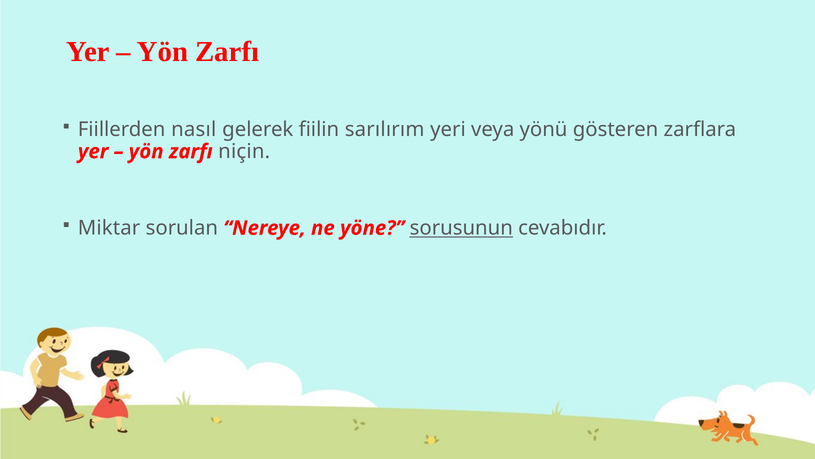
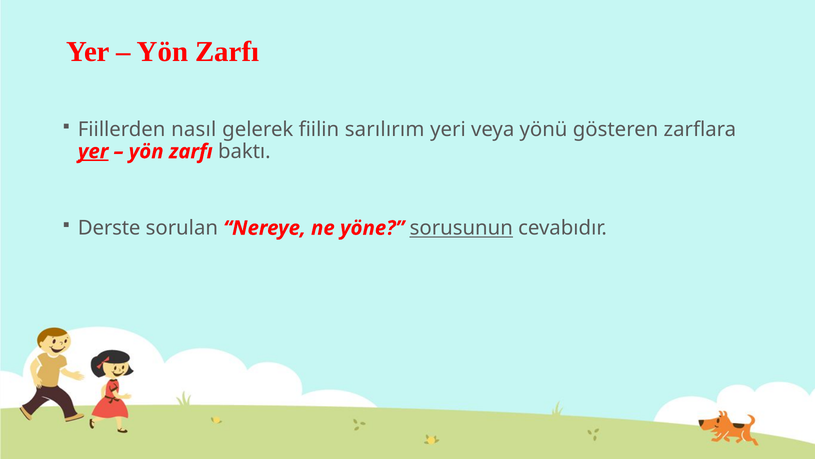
yer at (93, 151) underline: none -> present
niçin: niçin -> baktı
Miktar: Miktar -> Derste
